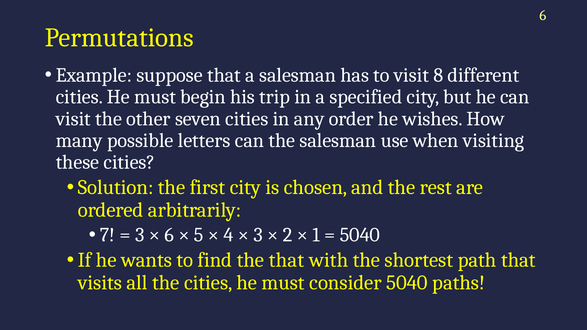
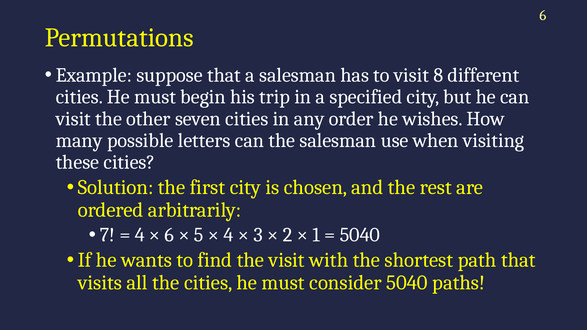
3 at (140, 235): 3 -> 4
the that: that -> visit
